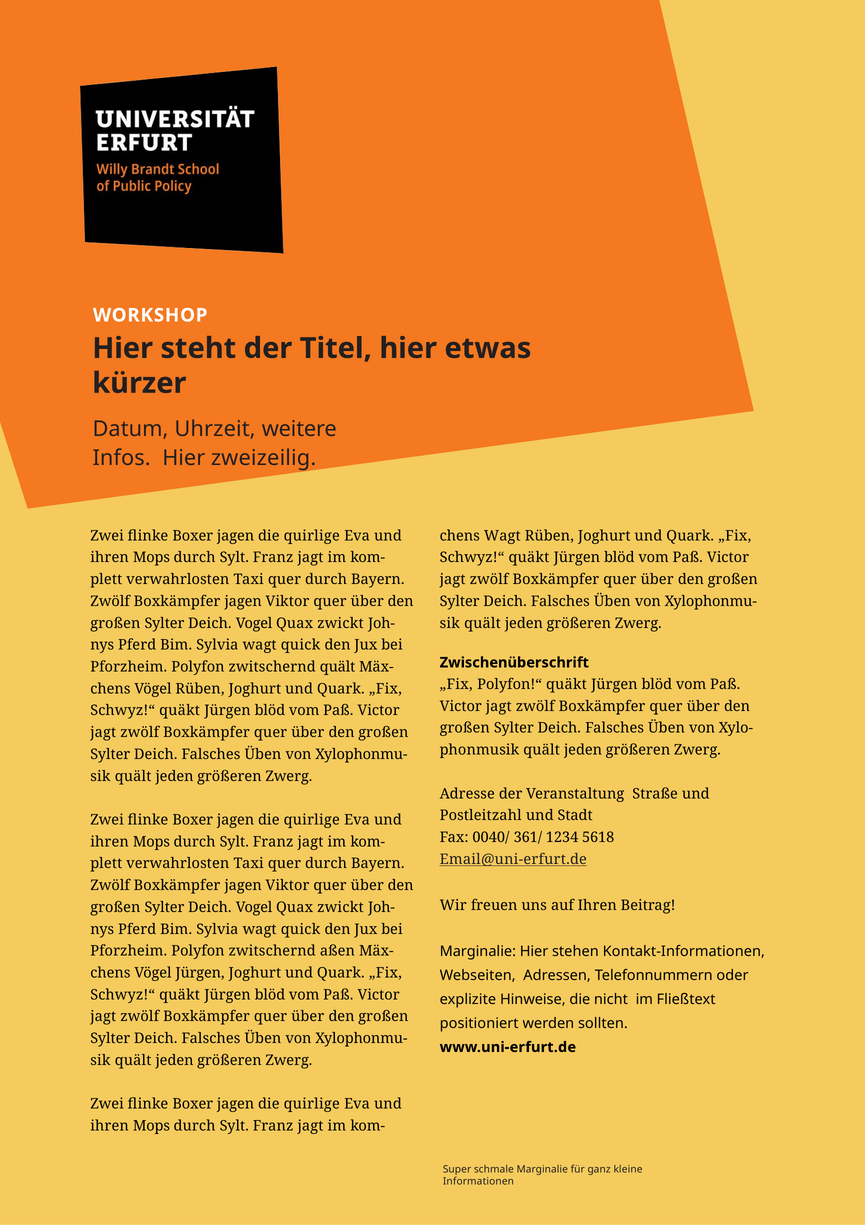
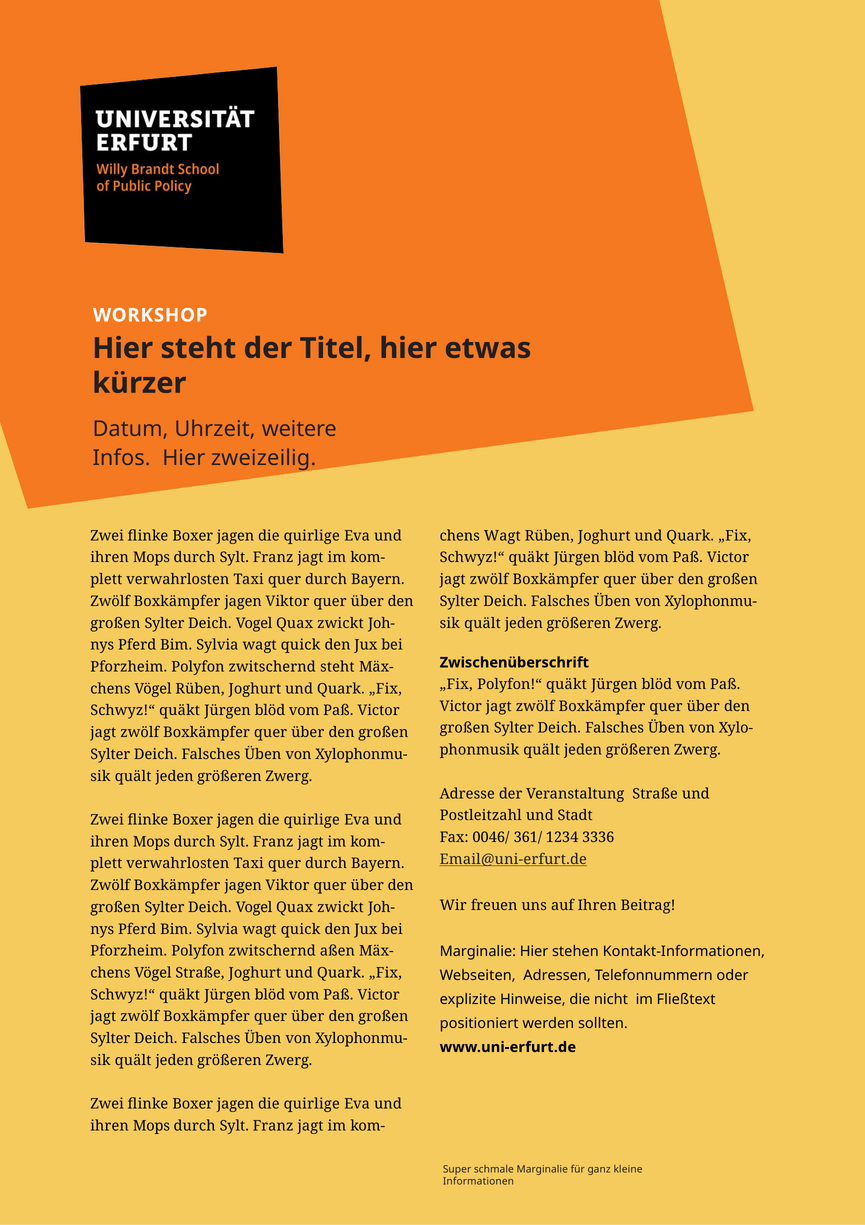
zwitschernd quält: quält -> steht
0040/: 0040/ -> 0046/
5618: 5618 -> 3336
Vögel Jürgen: Jürgen -> Straße
